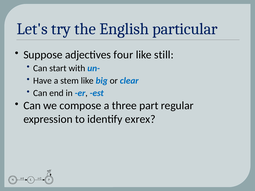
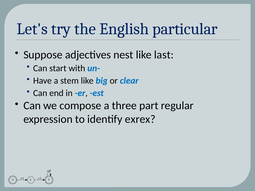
four: four -> nest
still: still -> last
